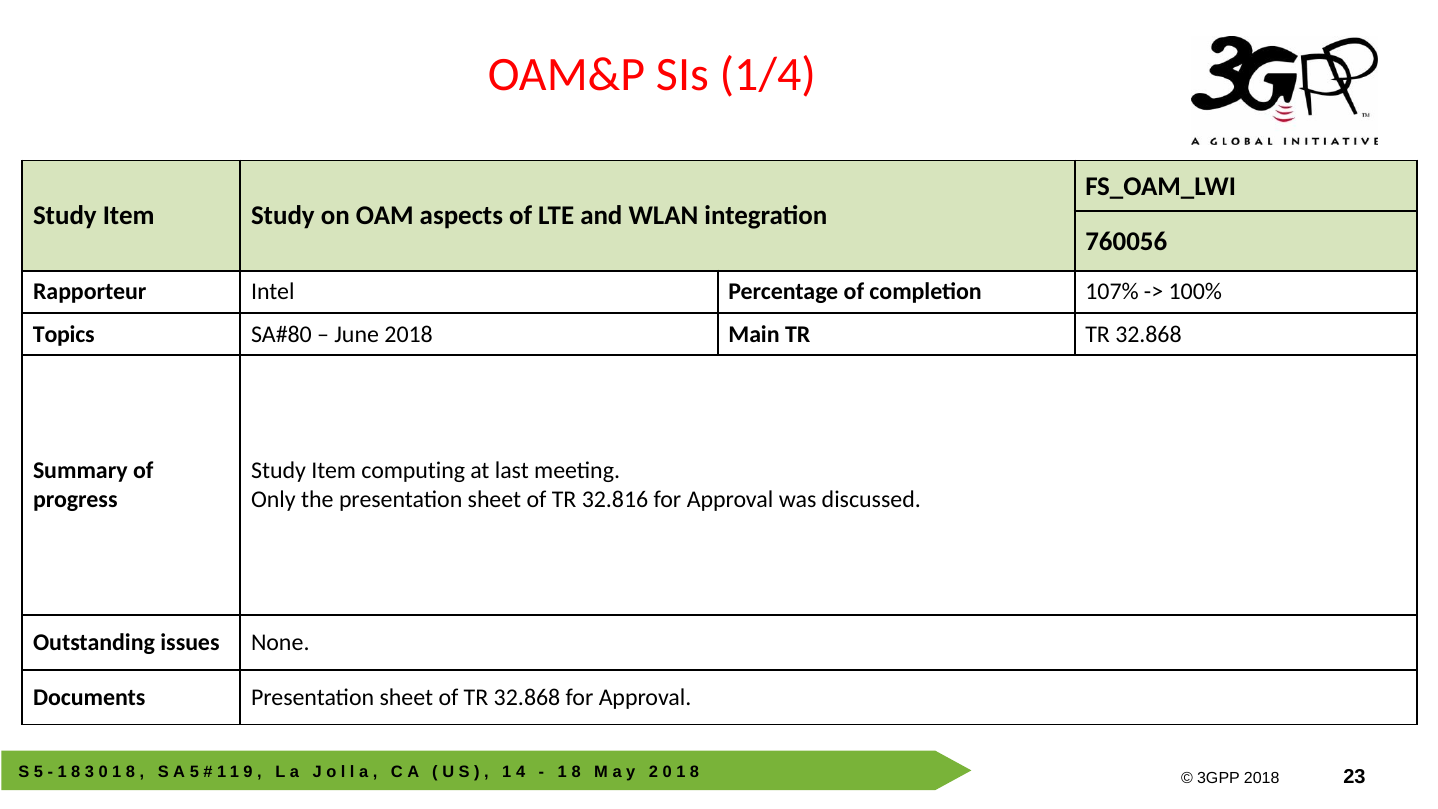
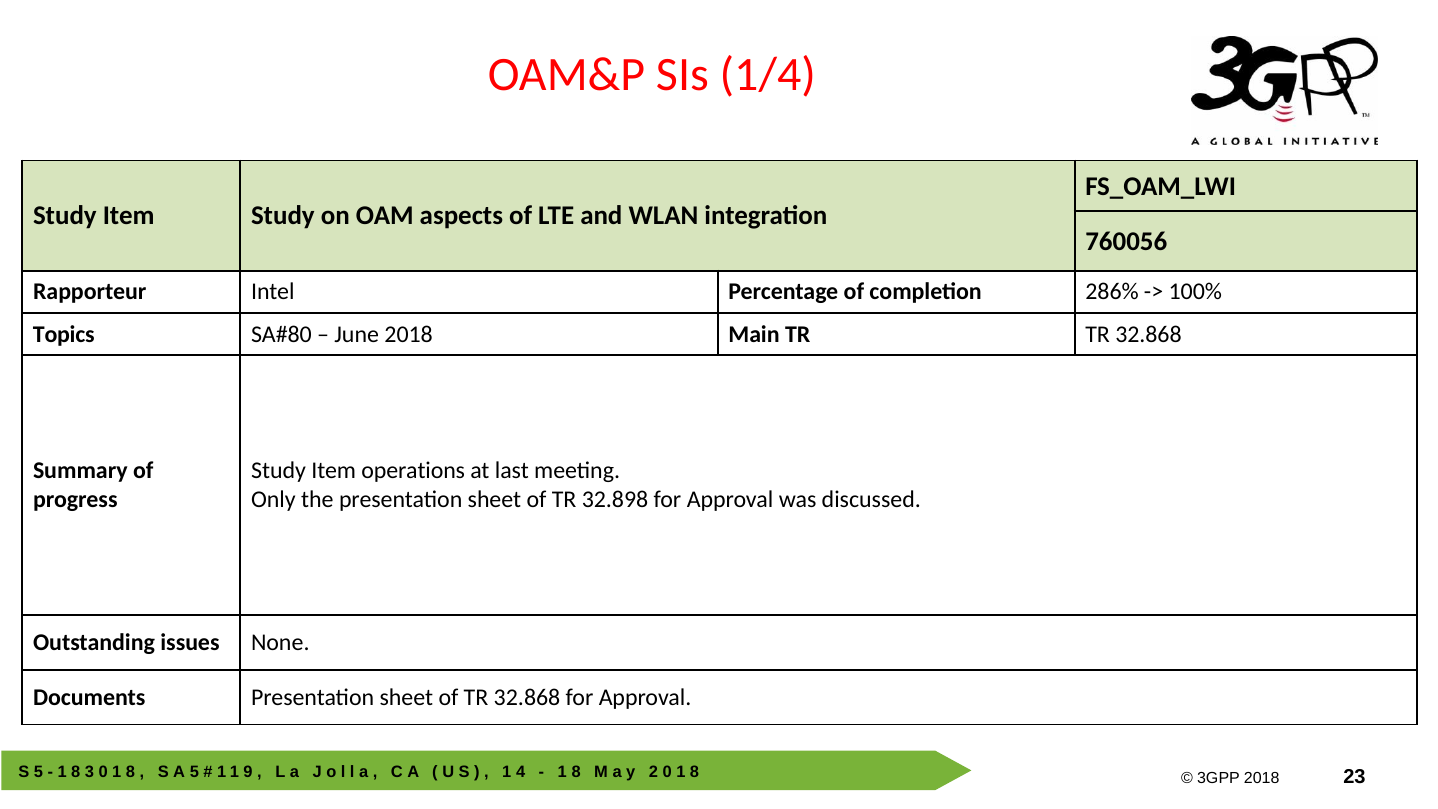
107%: 107% -> 286%
computing: computing -> operations
32.816: 32.816 -> 32.898
